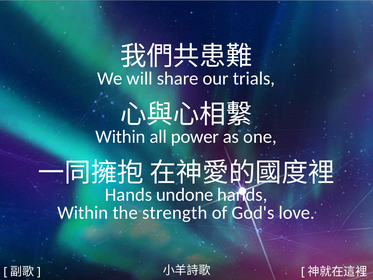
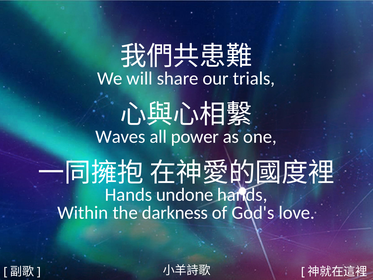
Within at (120, 136): Within -> Waves
strength: strength -> darkness
